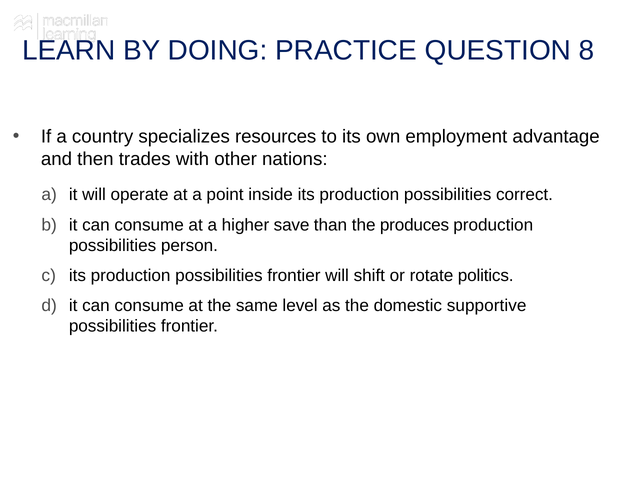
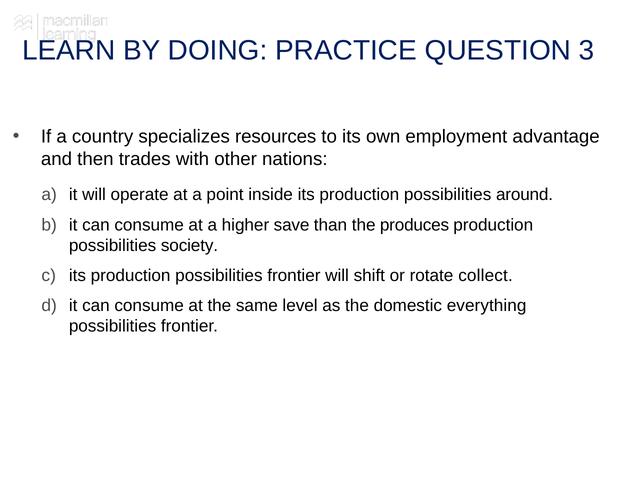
8: 8 -> 3
correct: correct -> around
person: person -> society
politics: politics -> collect
supportive: supportive -> everything
